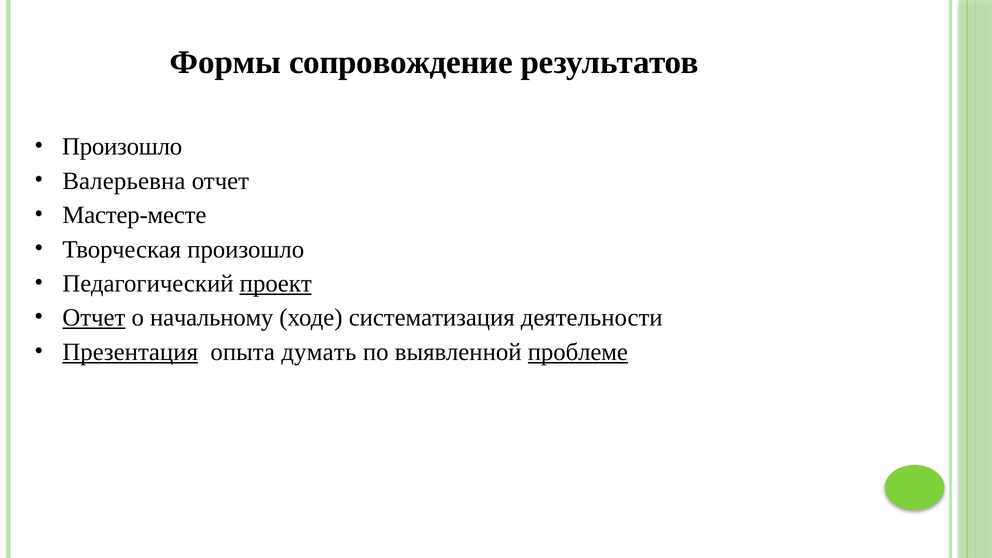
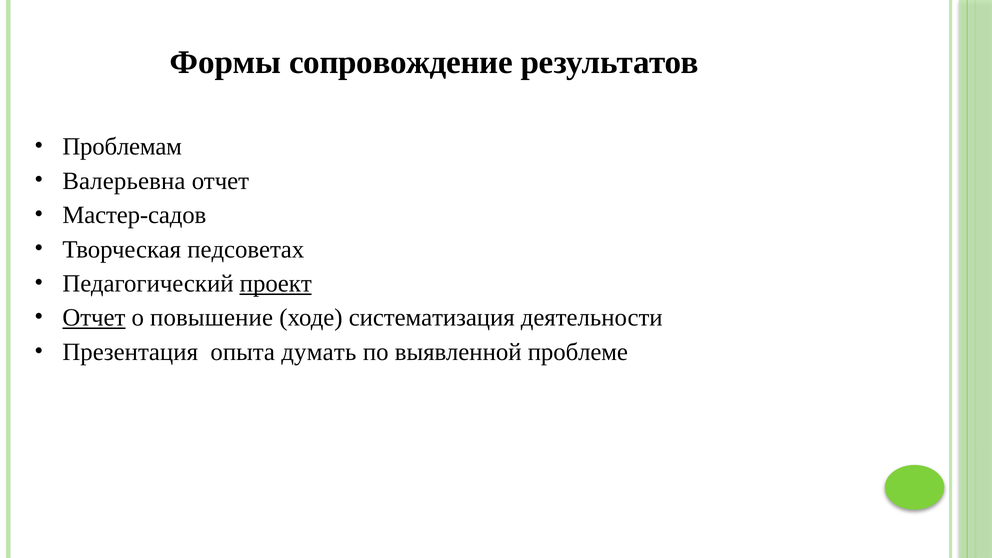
Произошло at (122, 147): Произошло -> Проблемам
Мастер-месте: Мастер-месте -> Мастер-садов
Творческая произошло: произошло -> педсоветах
начальному: начальному -> повышение
Презентация underline: present -> none
проблеме underline: present -> none
